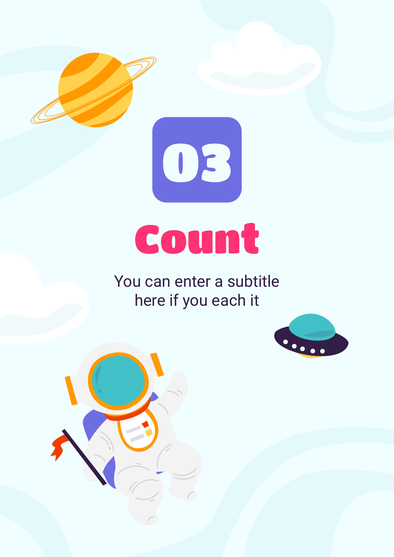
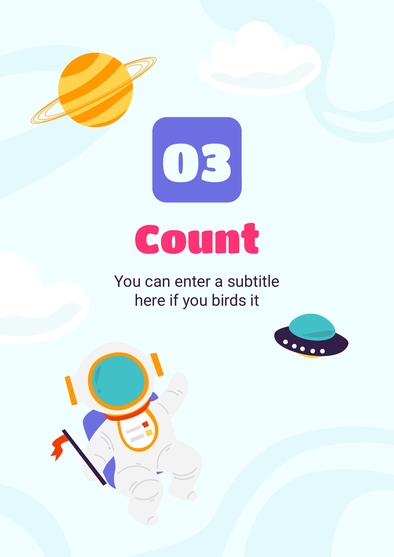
each: each -> birds
